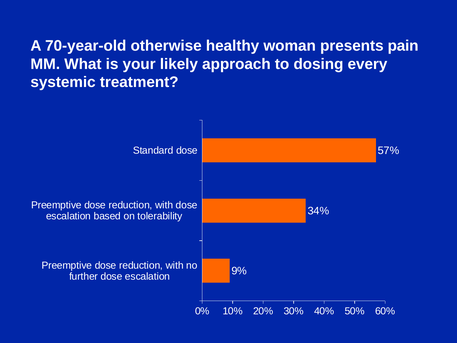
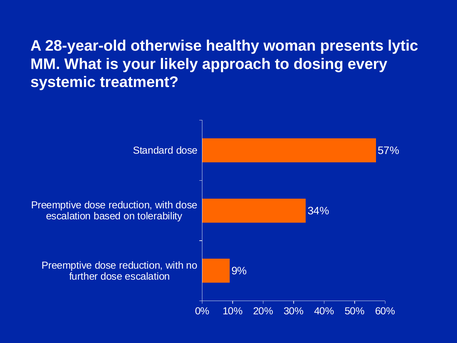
70-year-old: 70-year-old -> 28-year-old
pain: pain -> lytic
